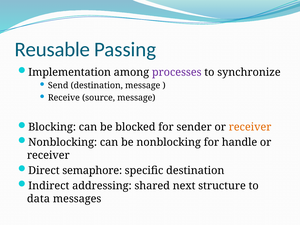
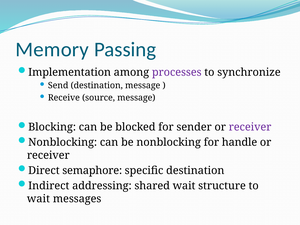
Reusable: Reusable -> Memory
receiver at (250, 127) colour: orange -> purple
shared next: next -> wait
data at (38, 199): data -> wait
